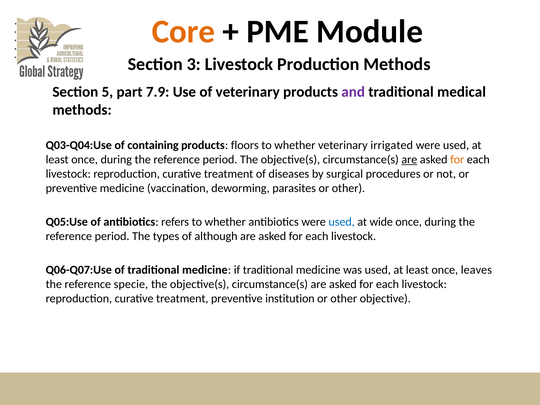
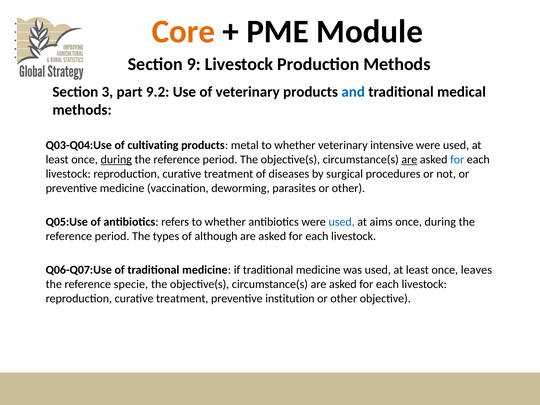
3: 3 -> 9
5: 5 -> 3
7.9: 7.9 -> 9.2
and colour: purple -> blue
containing: containing -> cultivating
floors: floors -> metal
irrigated: irrigated -> intensive
during at (116, 159) underline: none -> present
for at (457, 159) colour: orange -> blue
wide: wide -> aims
